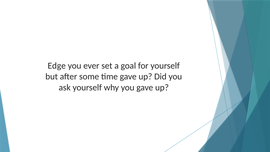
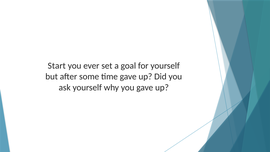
Edge: Edge -> Start
